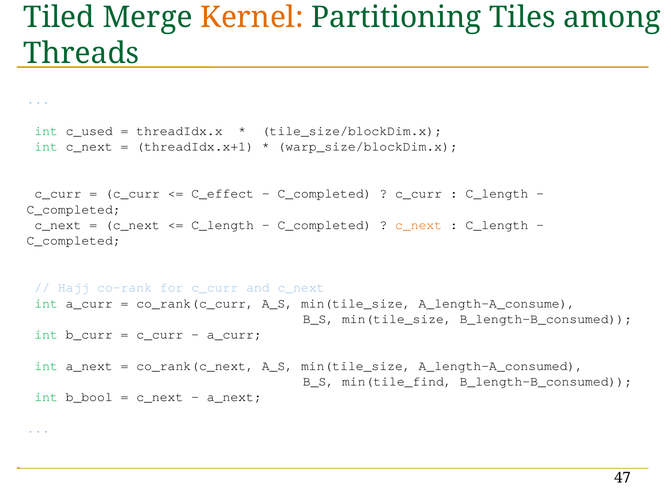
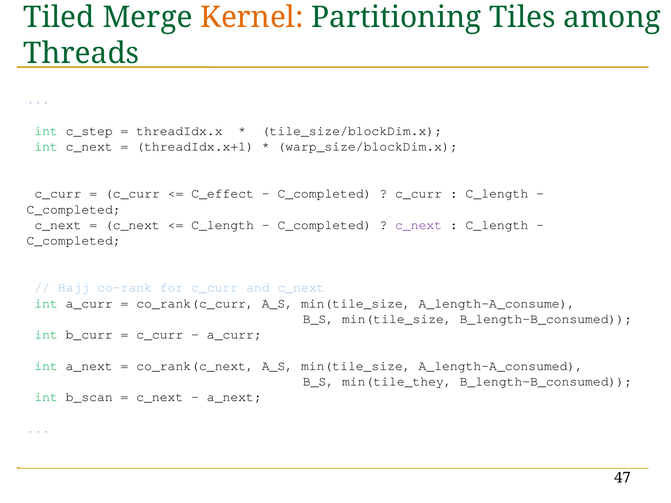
c_used: c_used -> c_step
c_next at (419, 225) colour: orange -> purple
min(tile_find: min(tile_find -> min(tile_they
b_bool: b_bool -> b_scan
